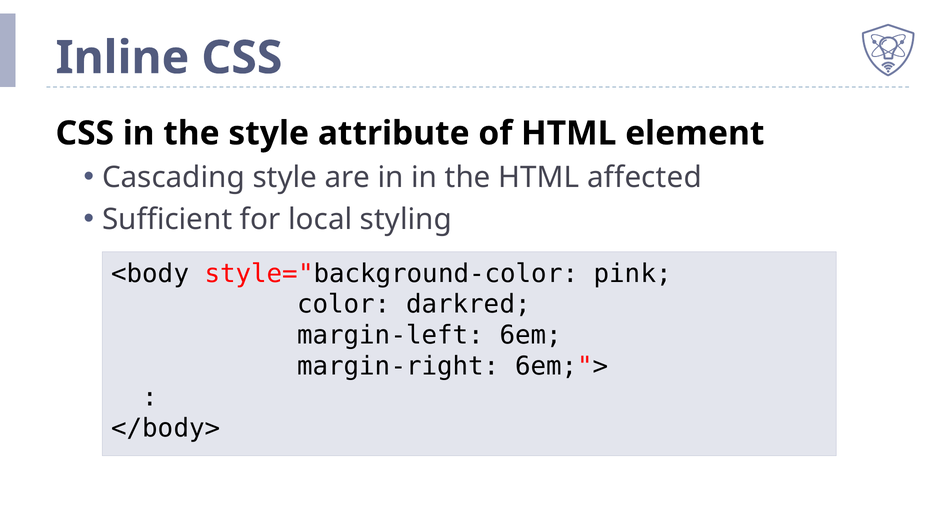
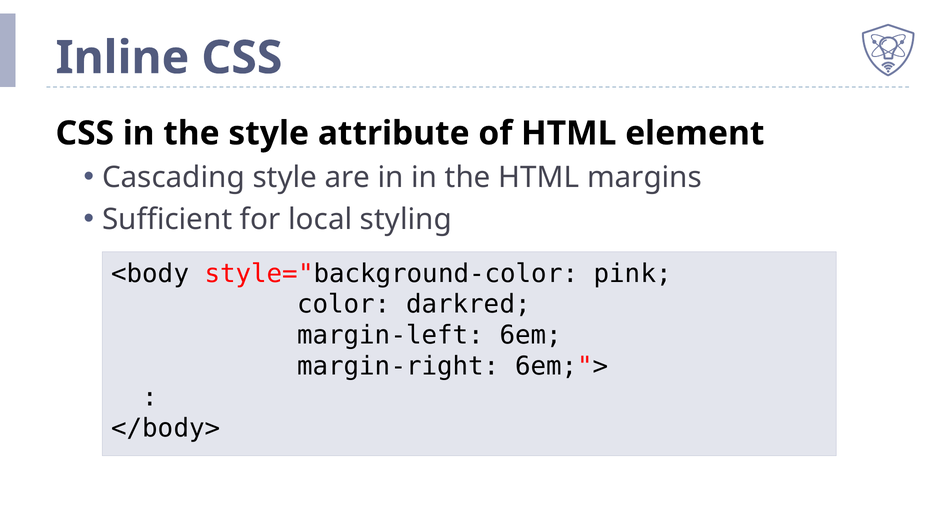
affected: affected -> margins
